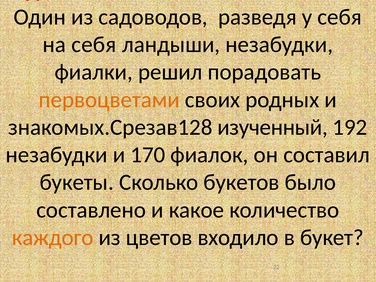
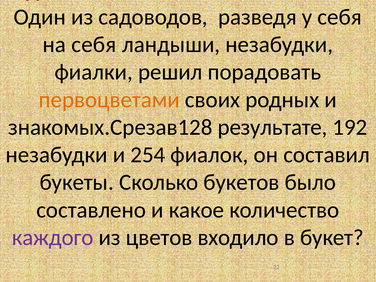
изученный: изученный -> результате
170: 170 -> 254
каждого colour: orange -> purple
